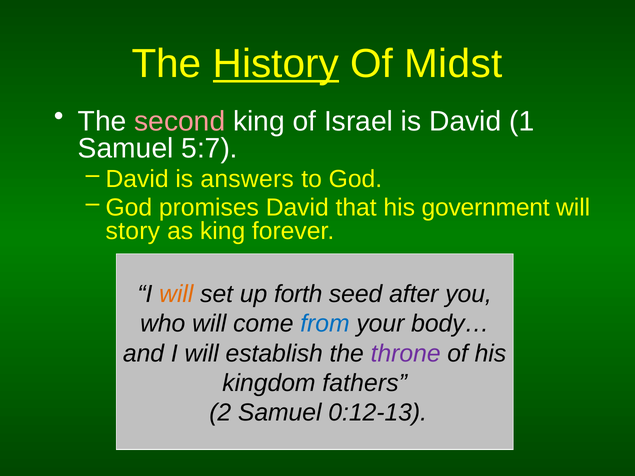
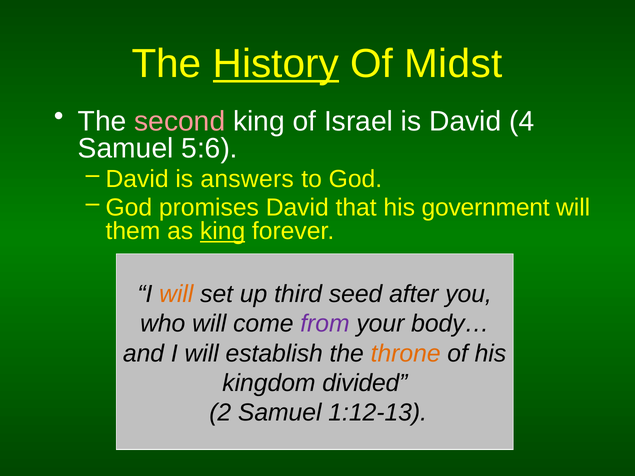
1: 1 -> 4
5:7: 5:7 -> 5:6
story: story -> them
king at (223, 231) underline: none -> present
forth: forth -> third
from colour: blue -> purple
throne colour: purple -> orange
fathers: fathers -> divided
0:12-13: 0:12-13 -> 1:12-13
